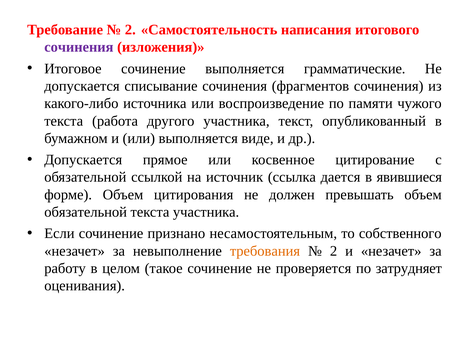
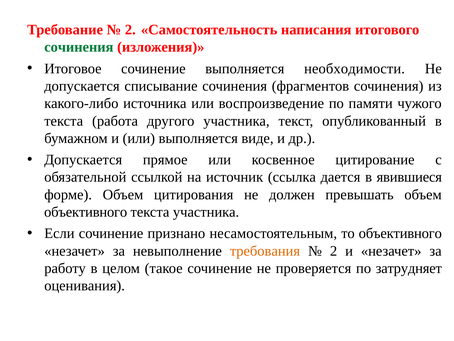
сочинения at (79, 47) colour: purple -> green
грамматические: грамматические -> необходимости
обязательной at (86, 212): обязательной -> объективного
то собственного: собственного -> объективного
